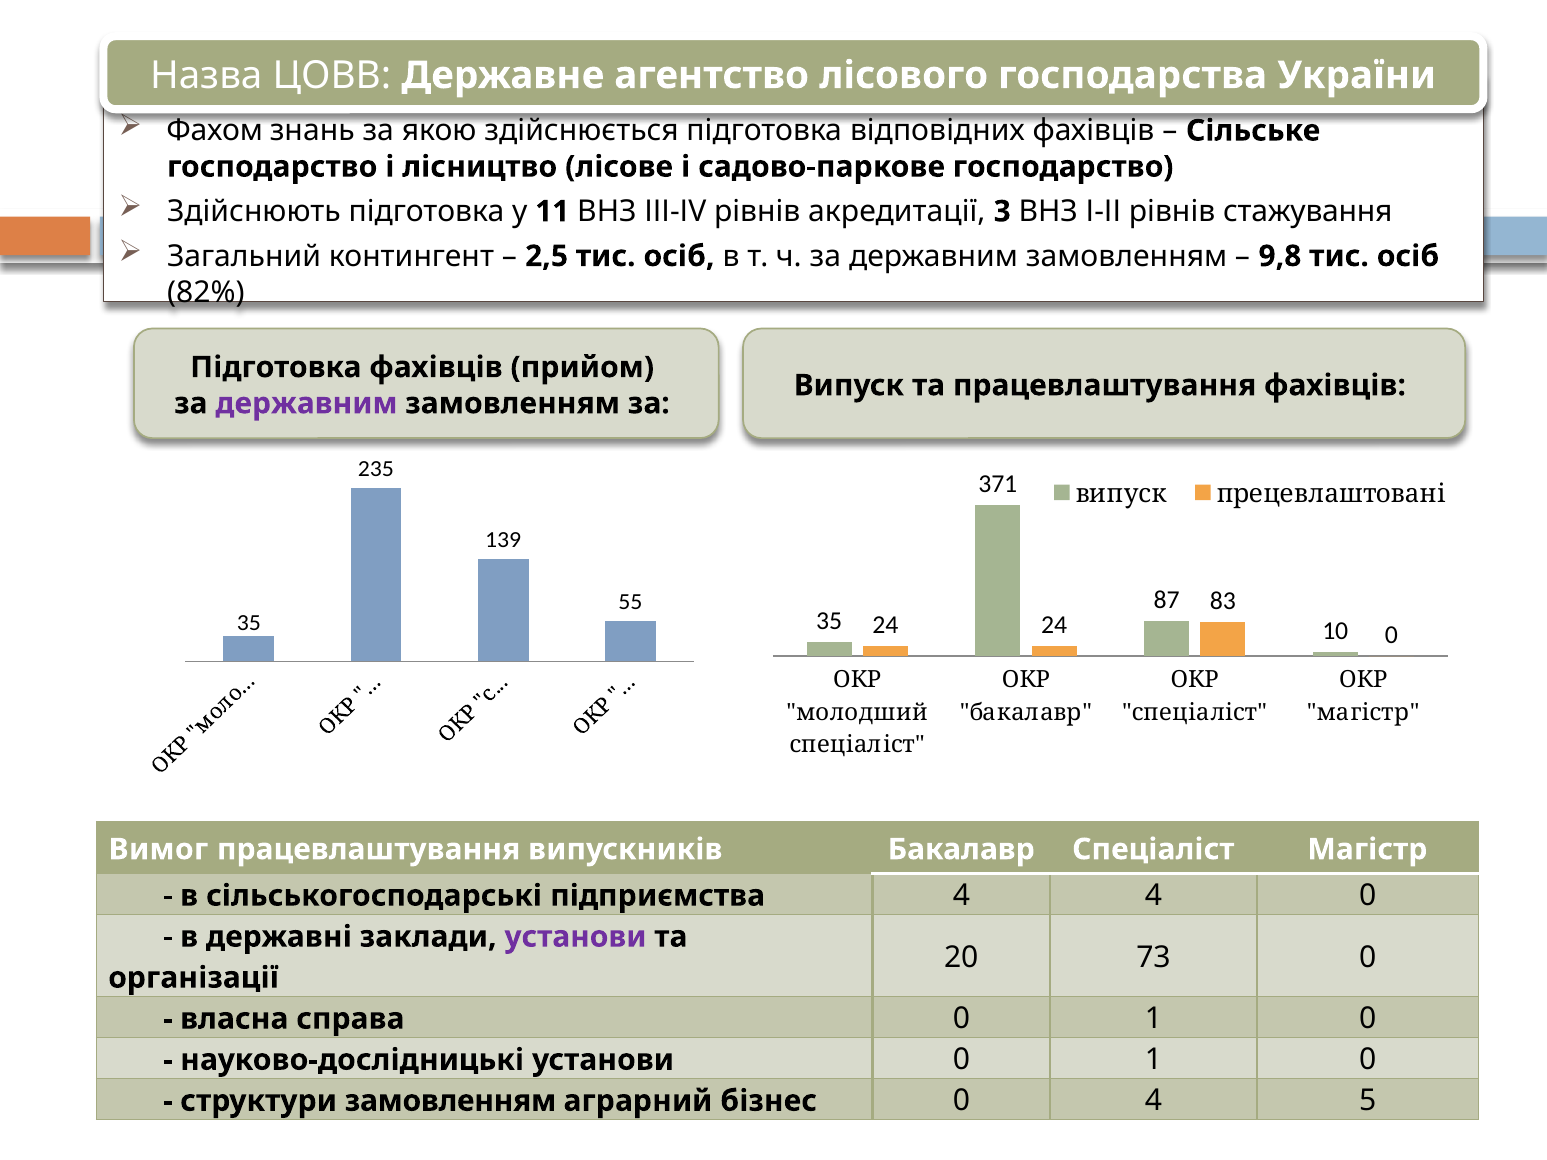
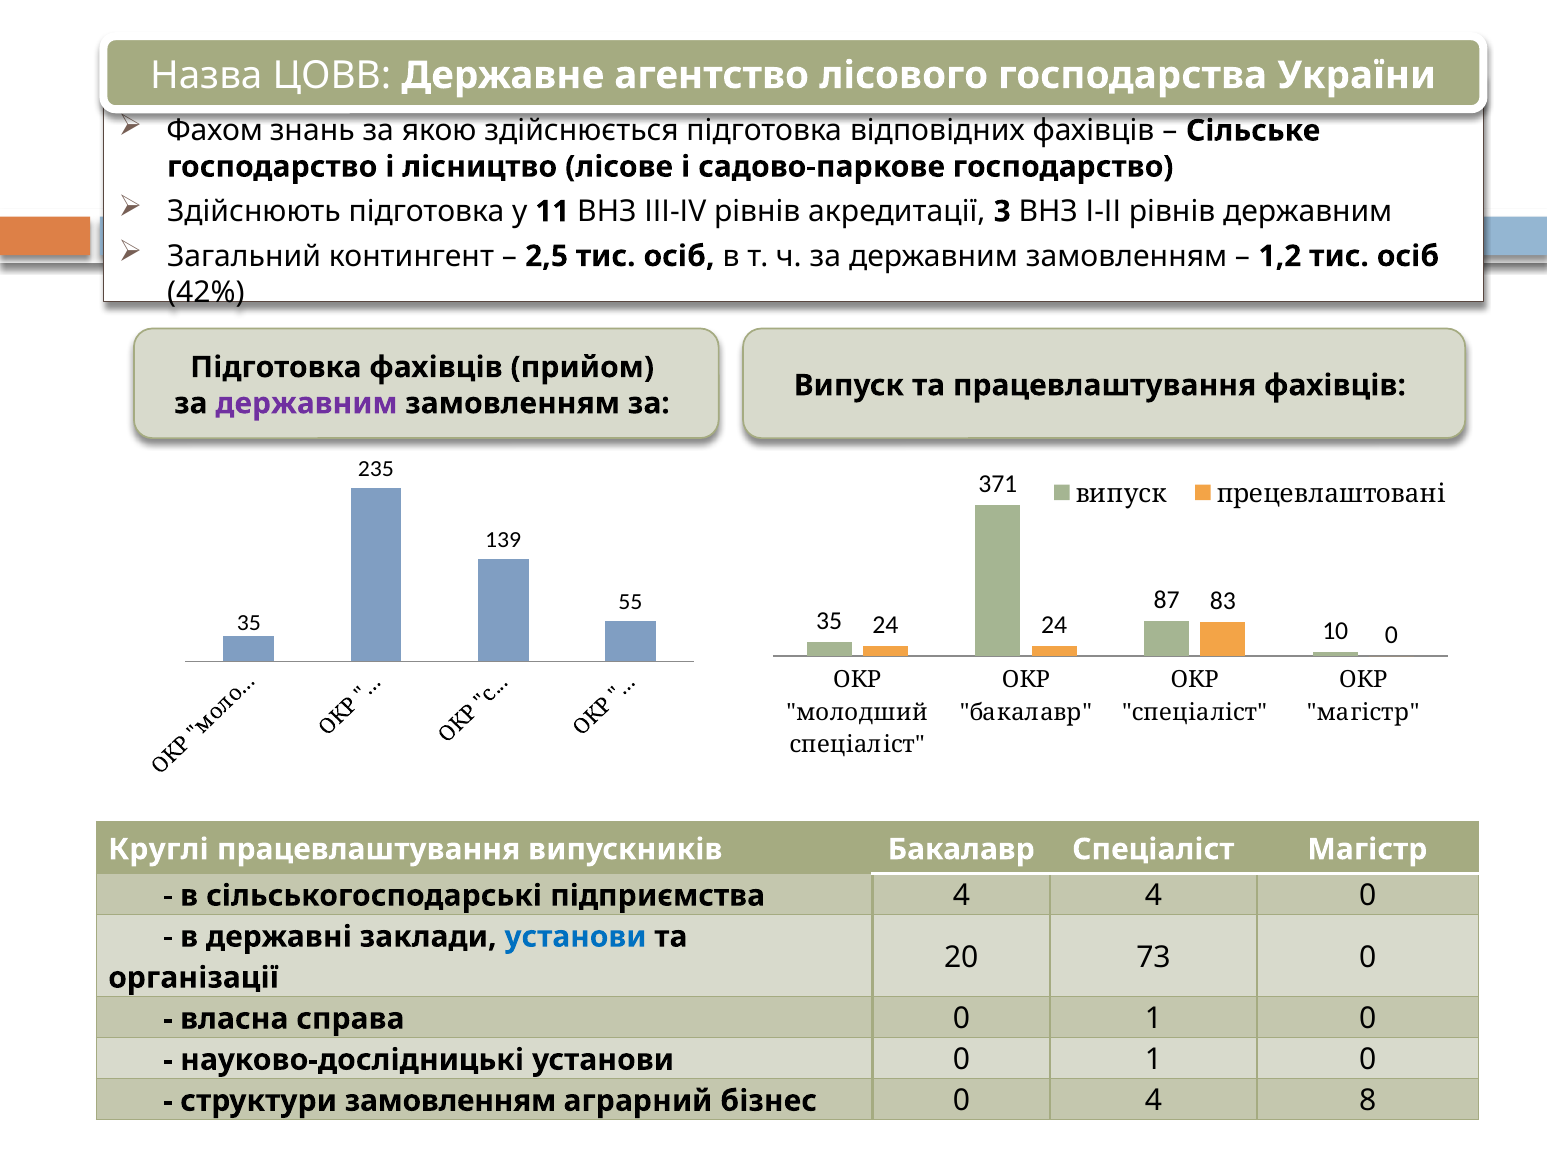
рівнів стажування: стажування -> державним
9,8: 9,8 -> 1,2
82%: 82% -> 42%
Вимог: Вимог -> Круглі
установи at (575, 937) colour: purple -> blue
5: 5 -> 8
